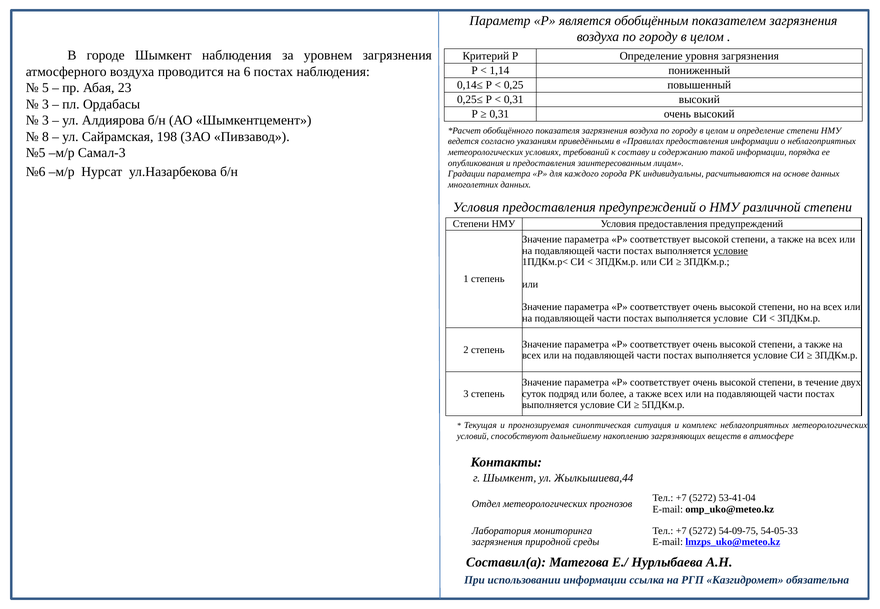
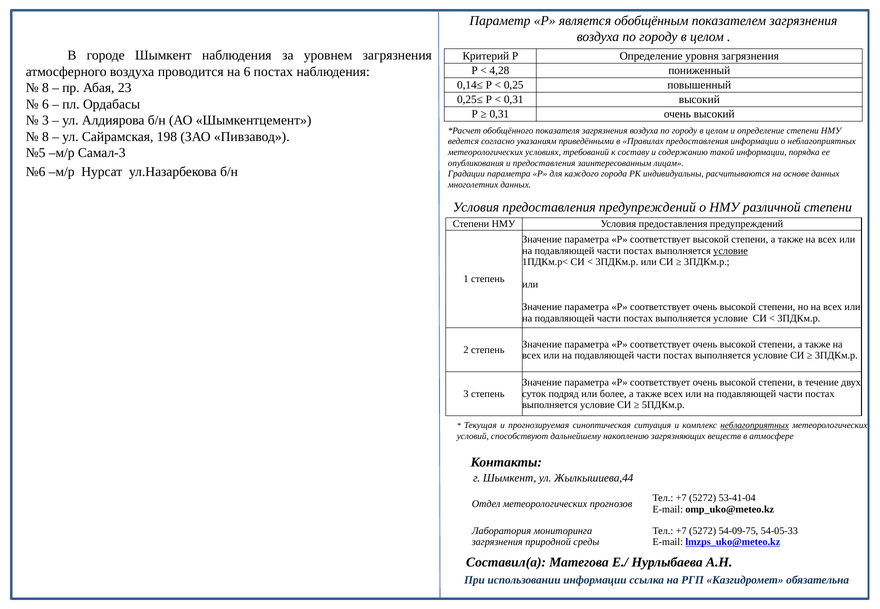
1,14: 1,14 -> 4,28
5 at (45, 88): 5 -> 8
3 at (45, 104): 3 -> 6
неблагоприятных at (755, 426) underline: none -> present
